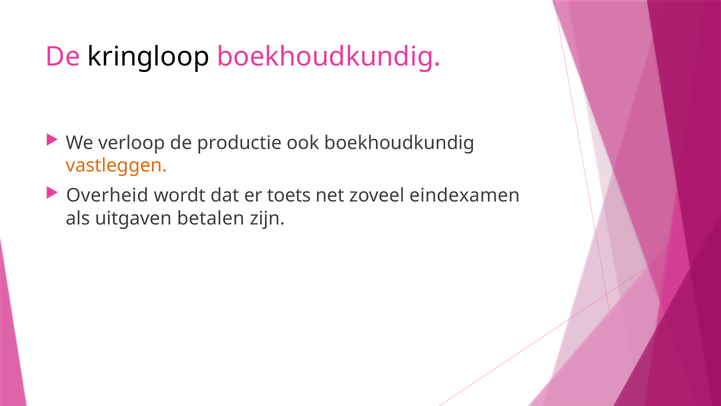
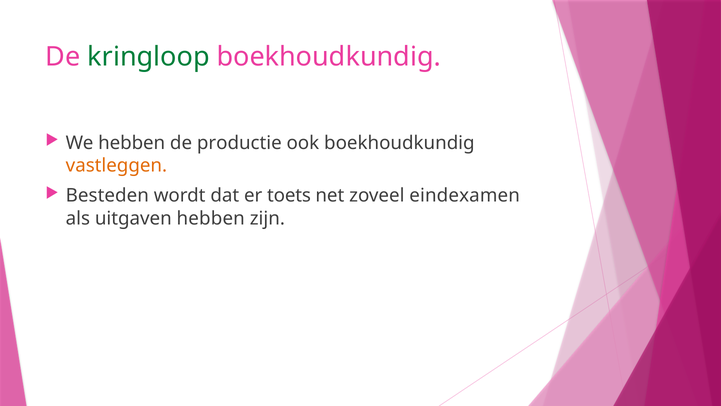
kringloop colour: black -> green
We verloop: verloop -> hebben
Overheid: Overheid -> Besteden
uitgaven betalen: betalen -> hebben
